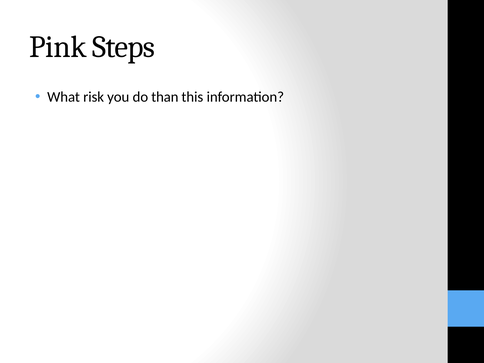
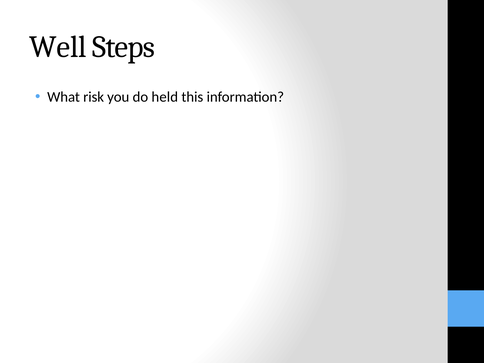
Pink: Pink -> Well
than: than -> held
